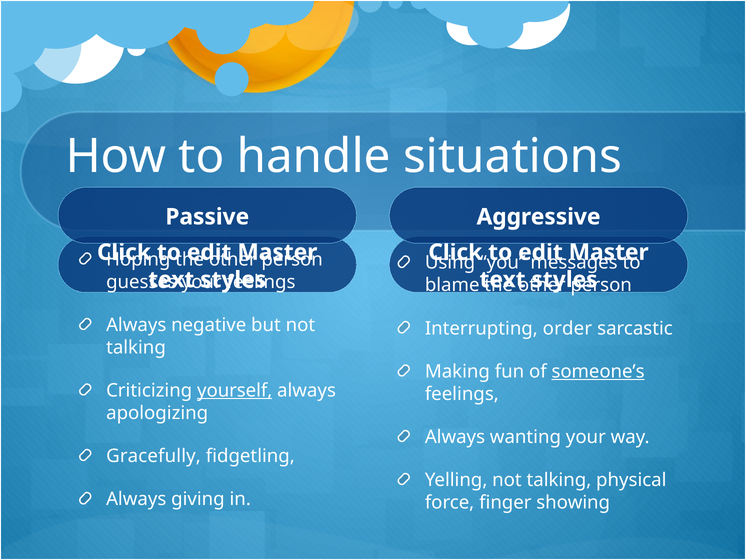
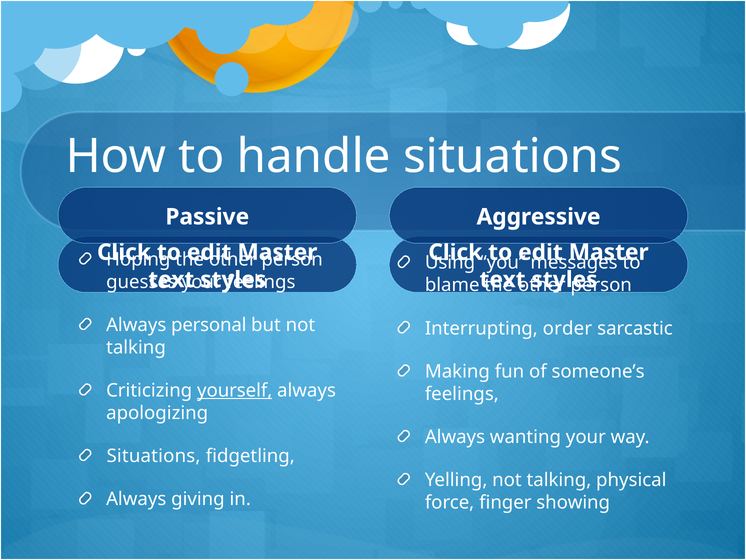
negative: negative -> personal
someone’s underline: present -> none
Gracefully at (154, 456): Gracefully -> Situations
